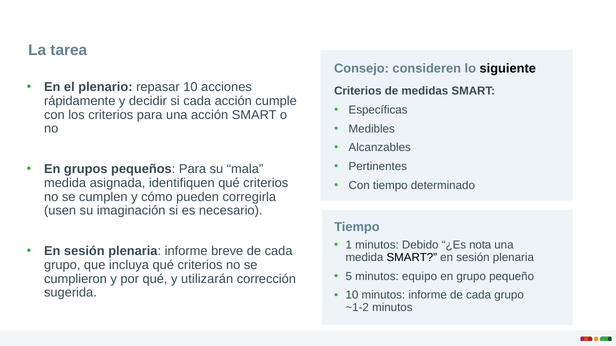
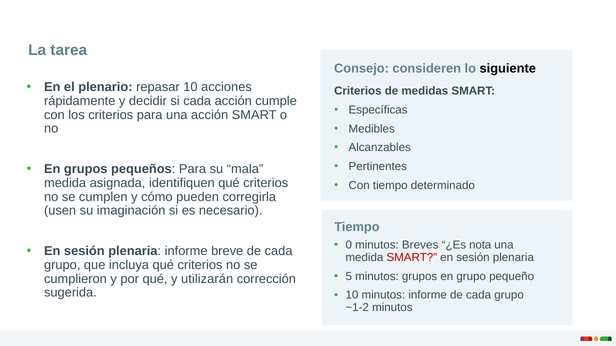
1: 1 -> 0
Debido: Debido -> Breves
SMART at (412, 258) colour: black -> red
minutos equipo: equipo -> grupos
